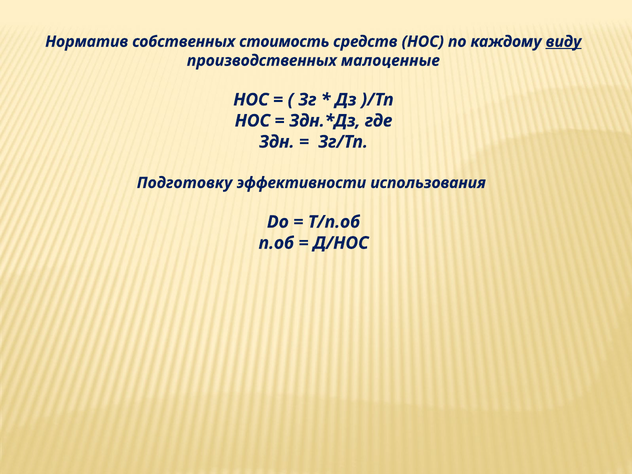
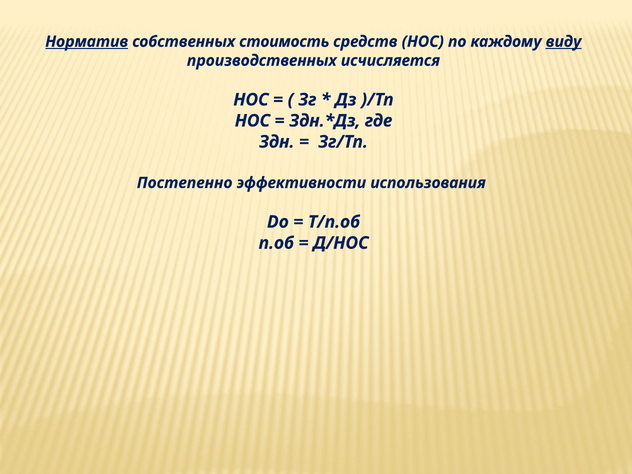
Норматив underline: none -> present
малоценные: малоценные -> исчисляется
Подготовку: Подготовку -> Постепенно
